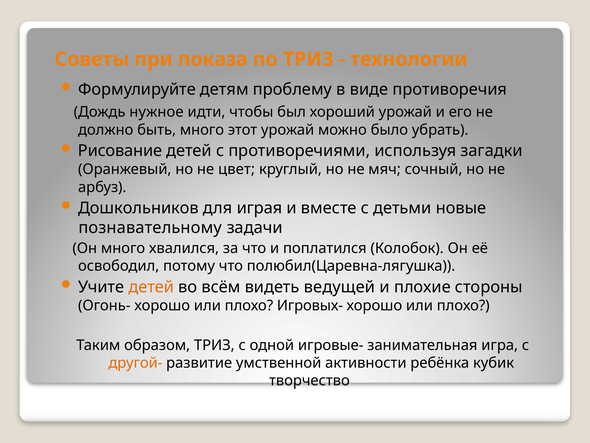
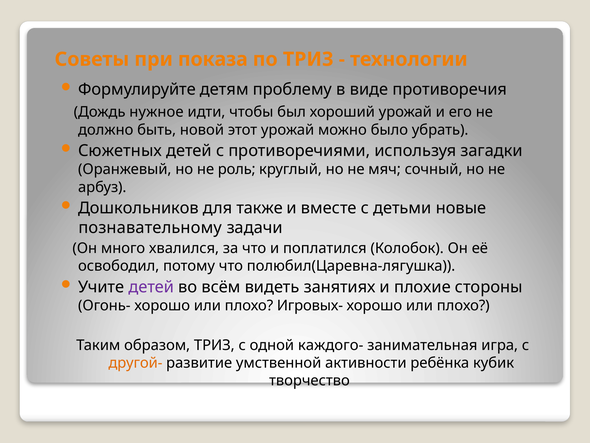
быть много: много -> новой
Рисование: Рисование -> Сюжетных
цвет: цвет -> роль
играя: играя -> также
детей at (151, 287) colour: orange -> purple
ведущей: ведущей -> занятиях
игровые-: игровые- -> каждого-
